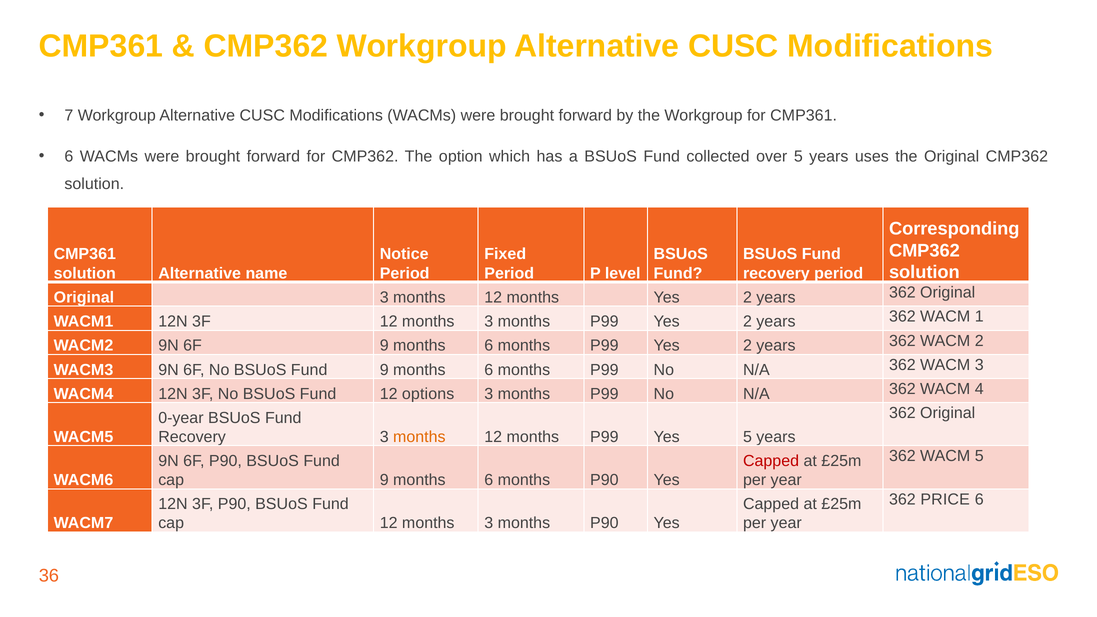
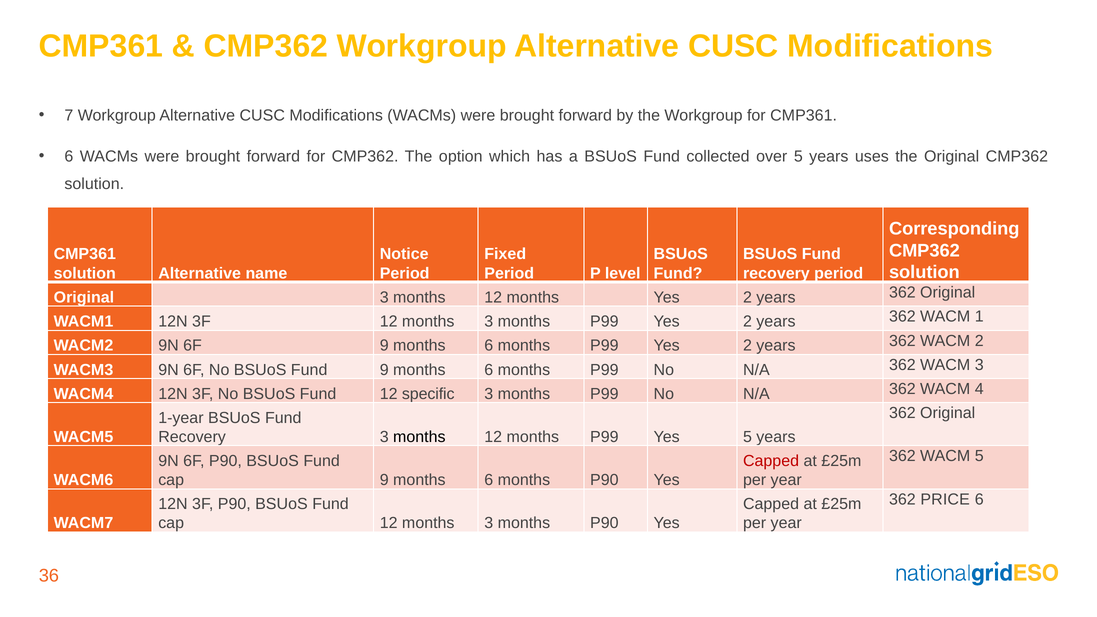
options: options -> specific
0-year: 0-year -> 1-year
months at (419, 437) colour: orange -> black
